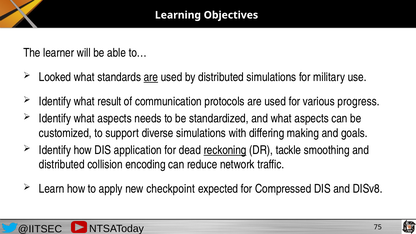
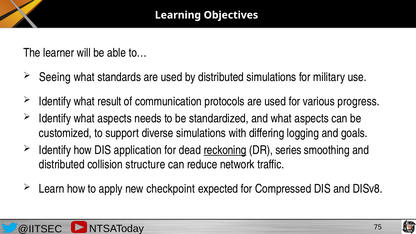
Looked: Looked -> Seeing
are at (151, 77) underline: present -> none
making: making -> logging
tackle: tackle -> series
encoding: encoding -> structure
